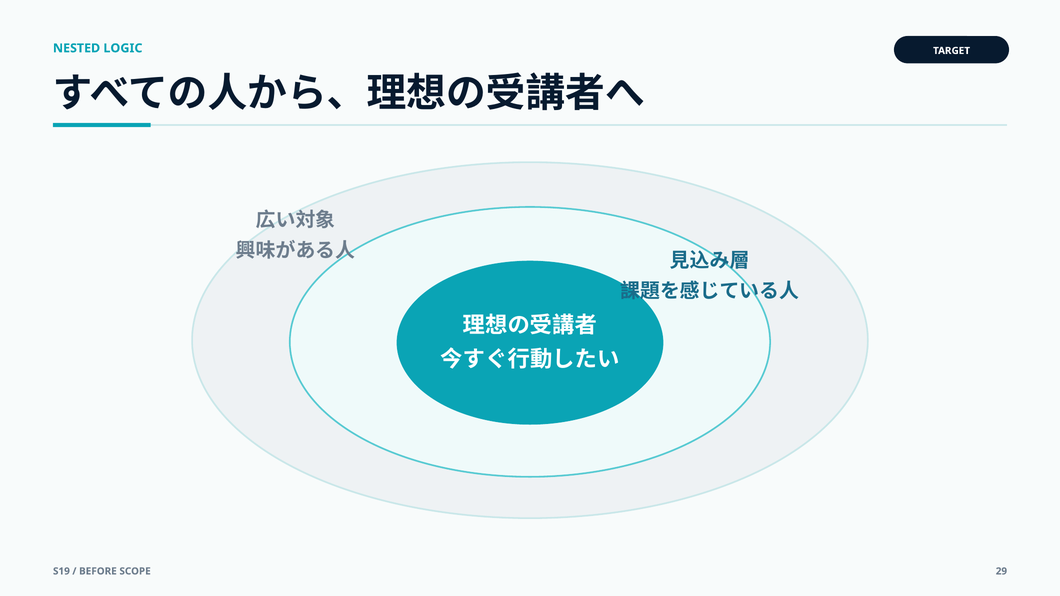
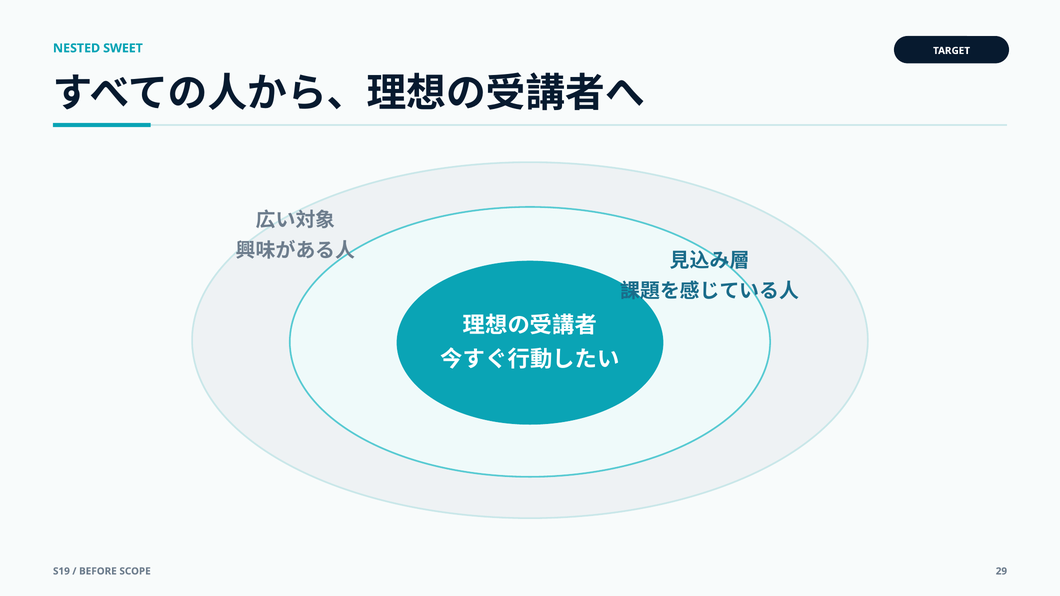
LOGIC: LOGIC -> SWEET
